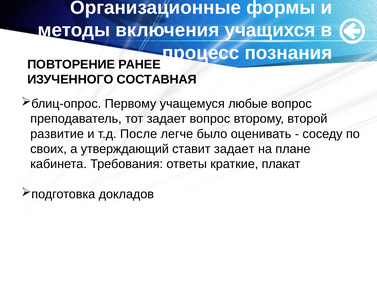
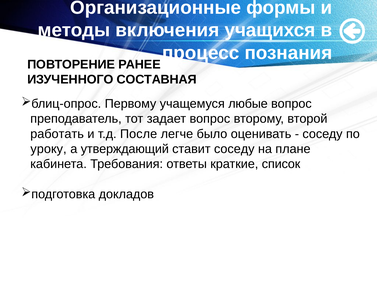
развитие: развитие -> работать
своих: своих -> уроку
ставит задает: задает -> соседу
плакат: плакат -> список
